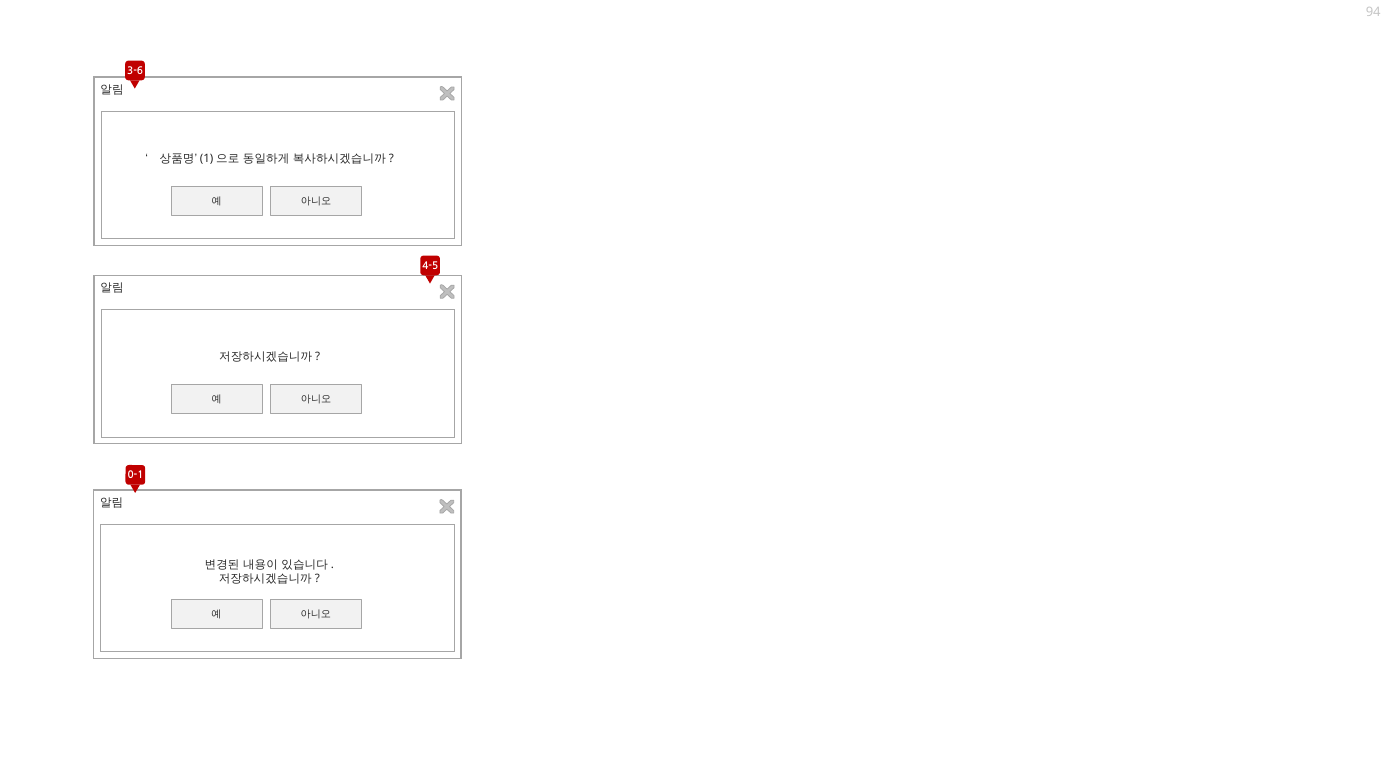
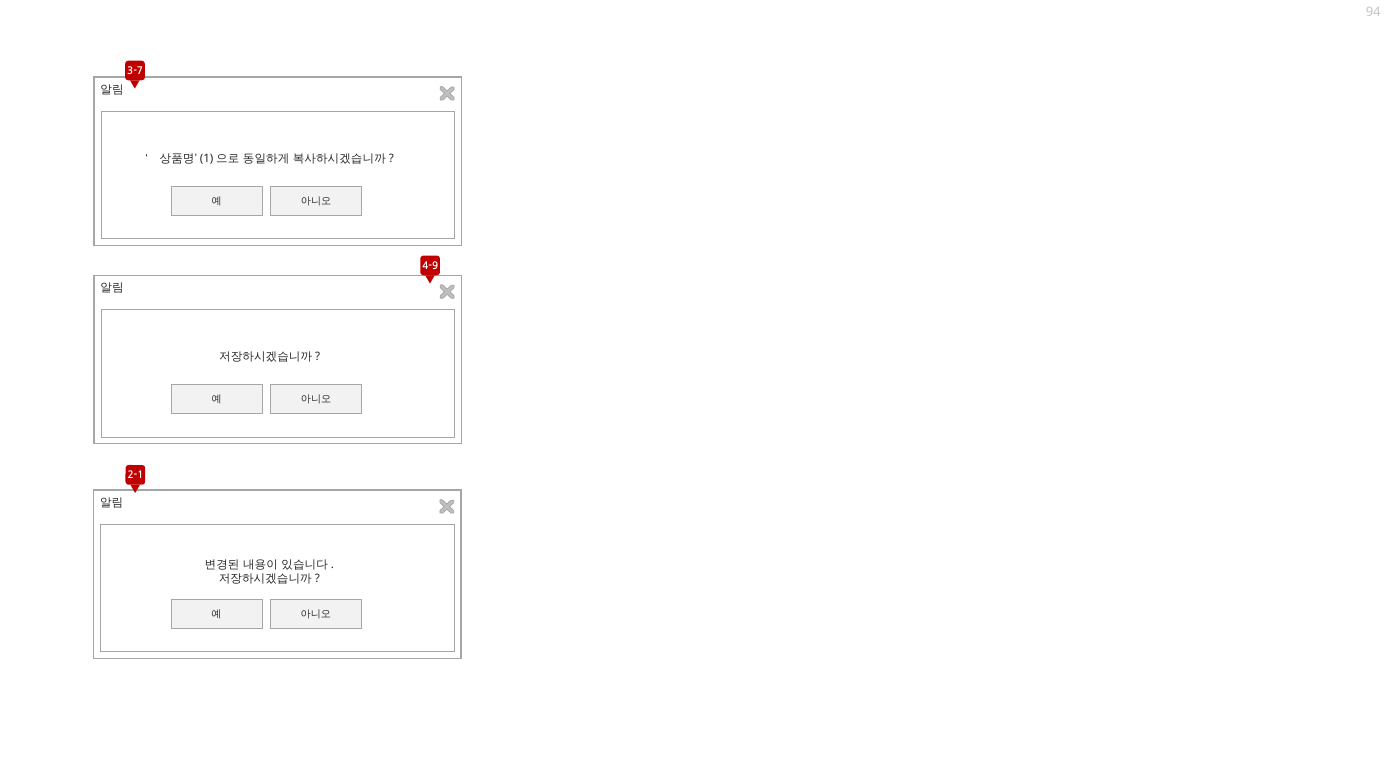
3-6: 3-6 -> 3-7
4-5: 4-5 -> 4-9
0-1: 0-1 -> 2-1
